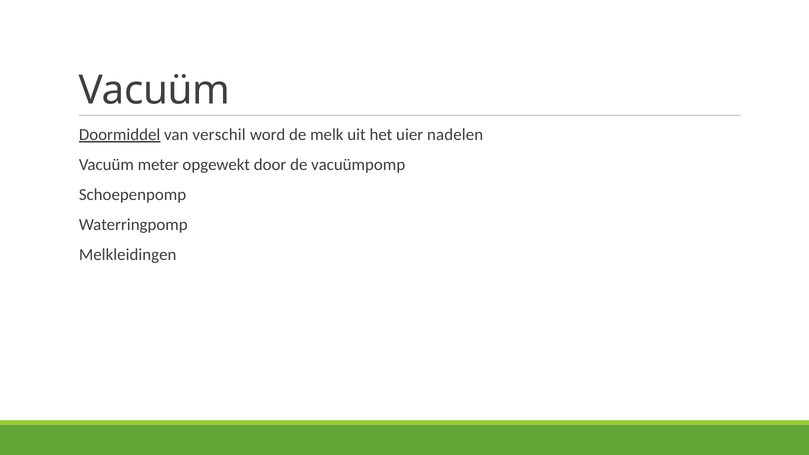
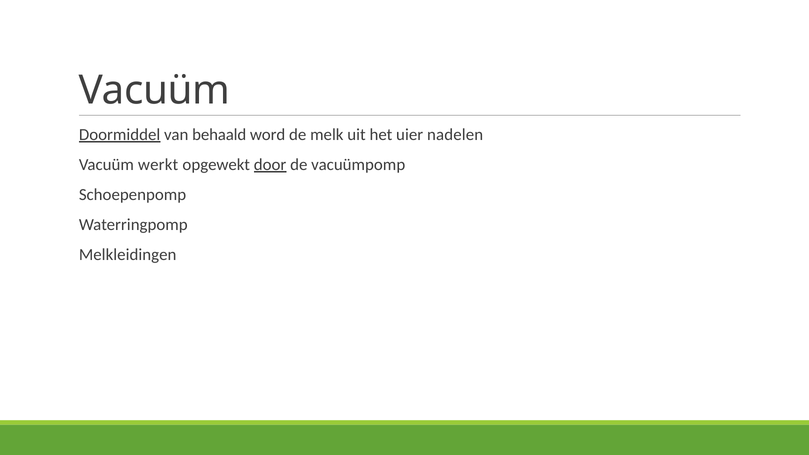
verschil: verschil -> behaald
meter: meter -> werkt
door underline: none -> present
